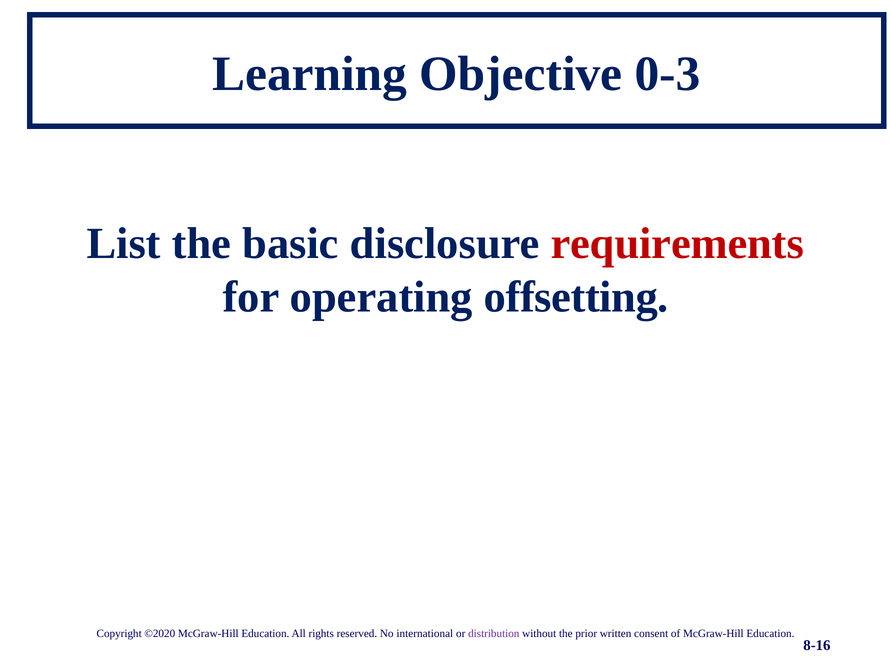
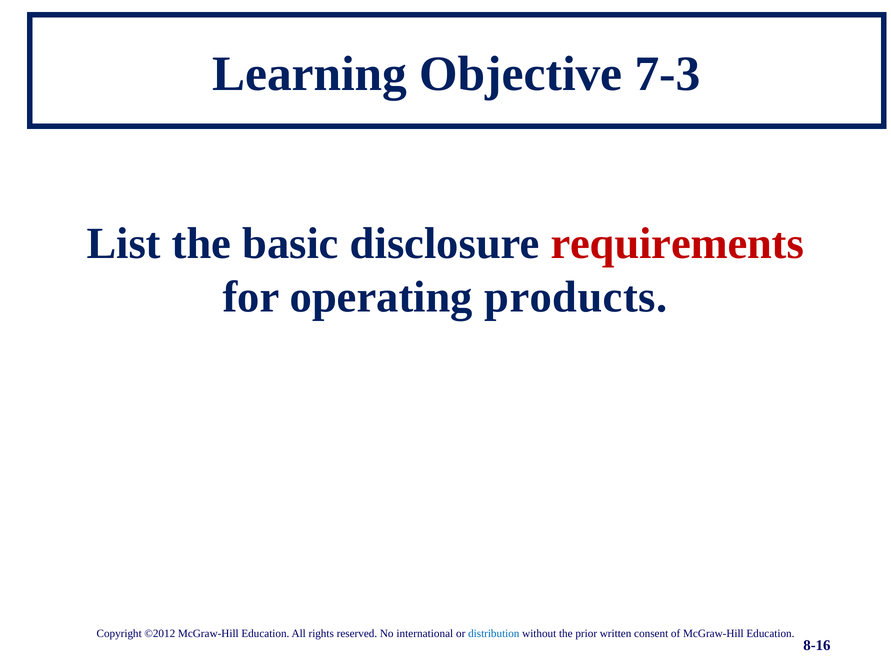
0-3: 0-3 -> 7-3
offsetting: offsetting -> products
©2020: ©2020 -> ©2012
distribution colour: purple -> blue
